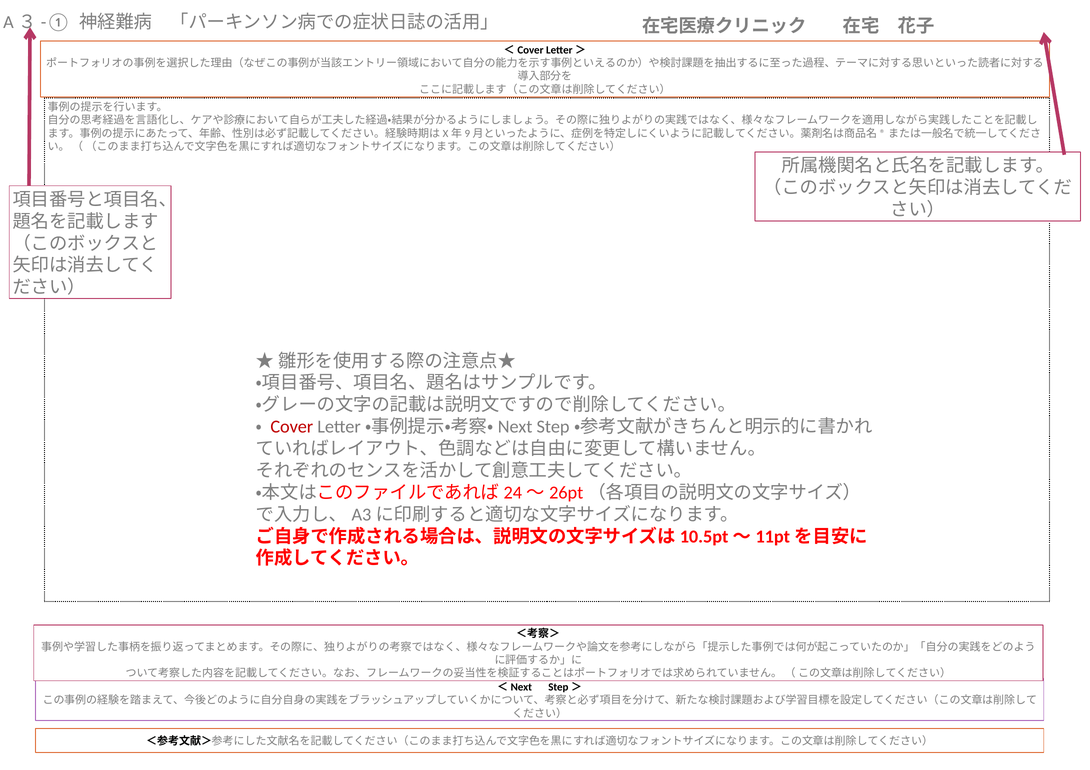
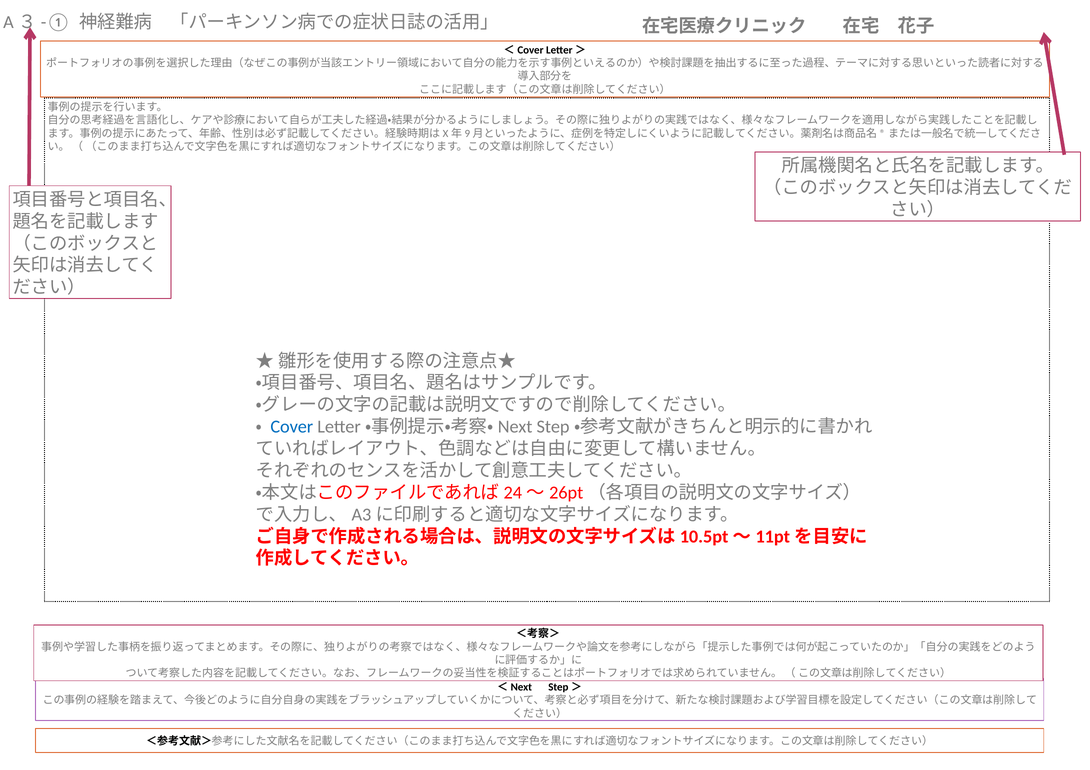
Cover colour: red -> blue
